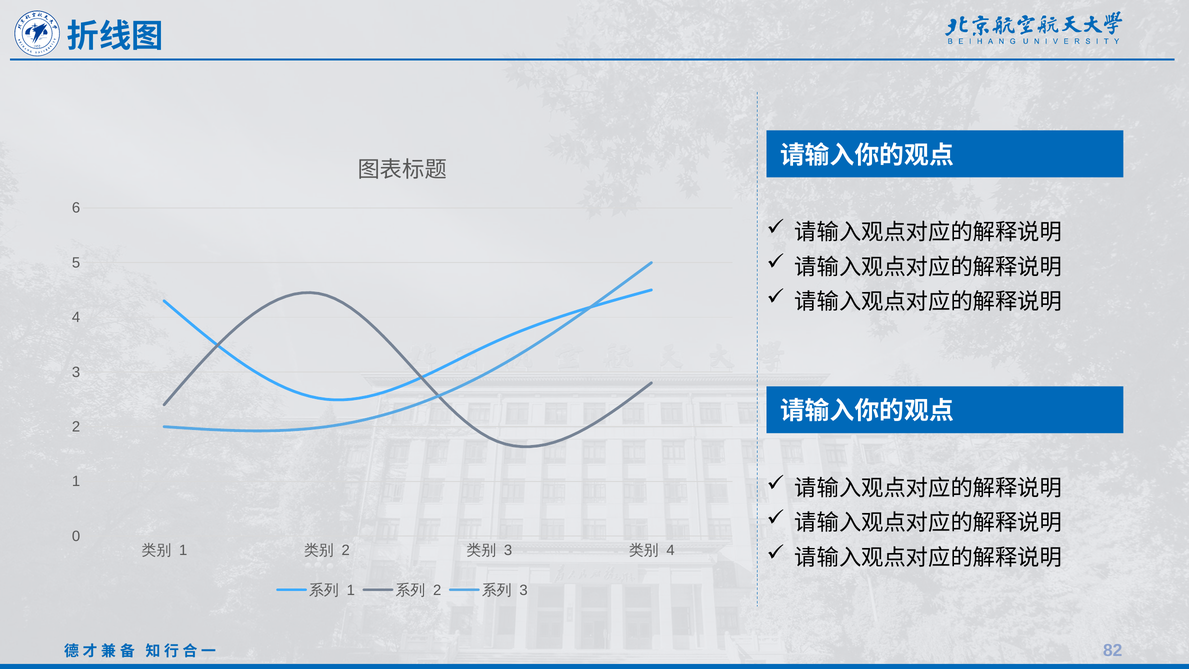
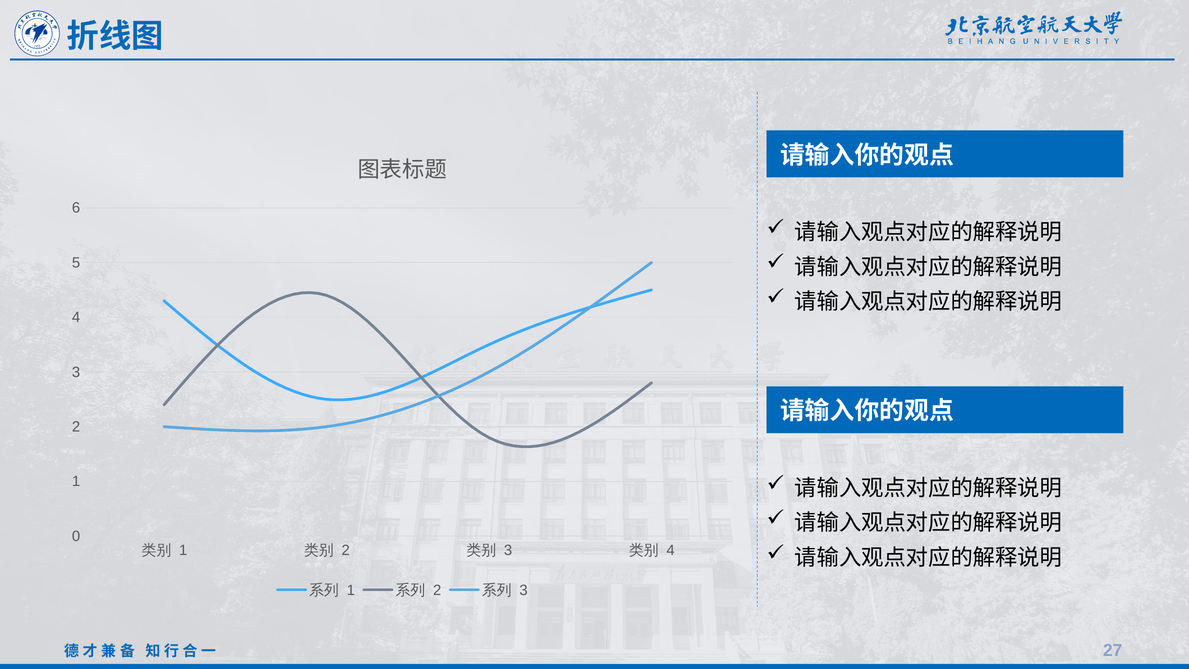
82: 82 -> 27
